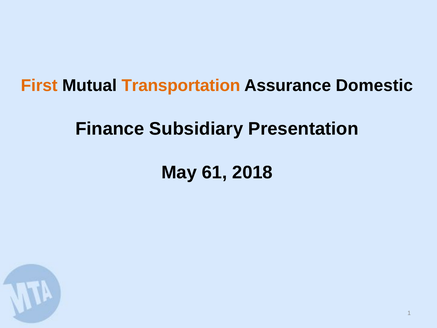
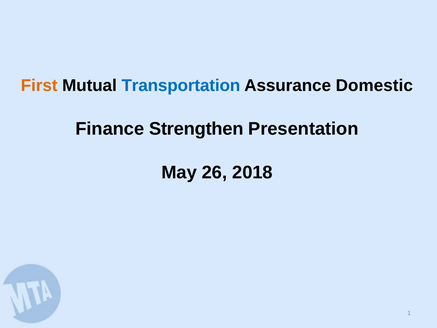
Transportation colour: orange -> blue
Subsidiary: Subsidiary -> Strengthen
61: 61 -> 26
